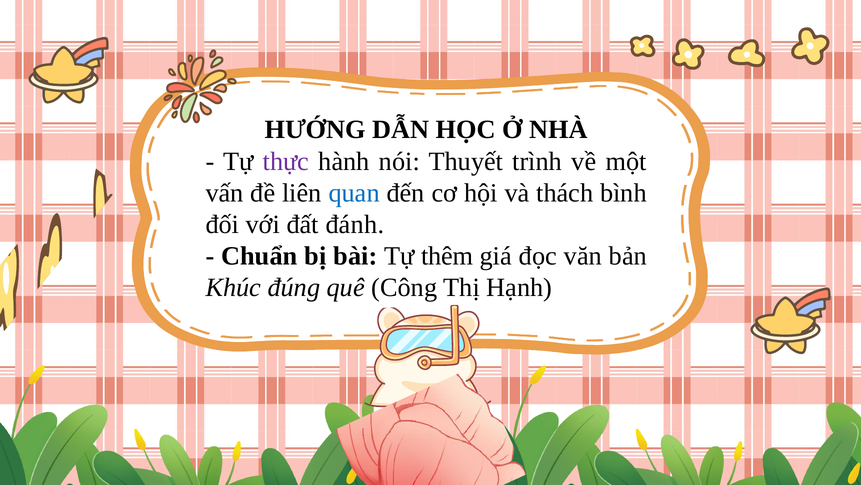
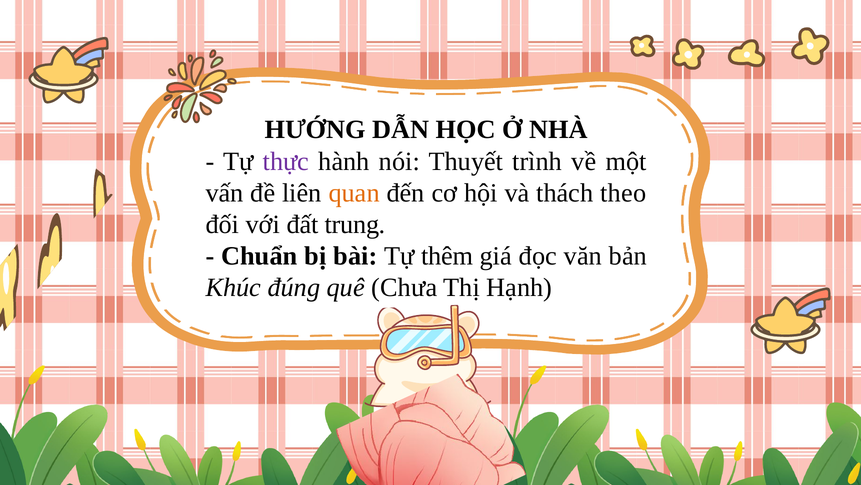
quan colour: blue -> orange
bình: bình -> theo
đánh: đánh -> trung
Công: Công -> Chưa
